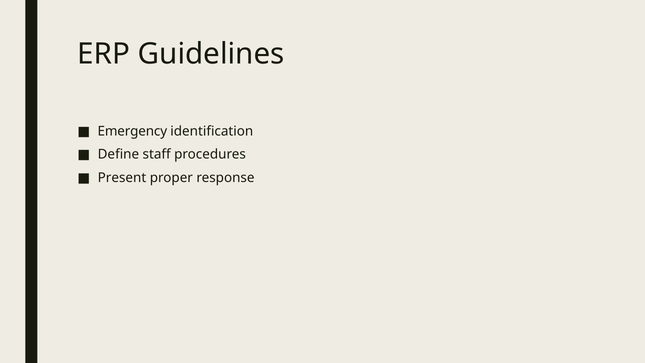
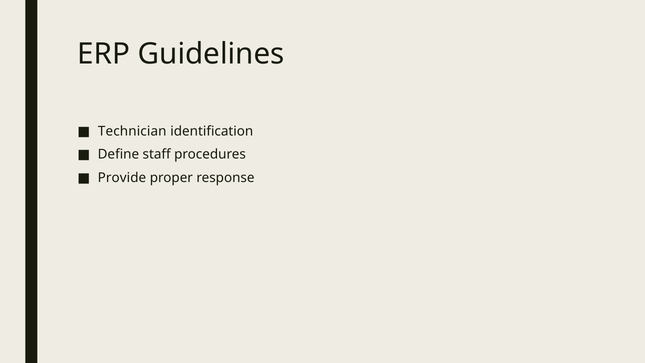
Emergency: Emergency -> Technician
Present: Present -> Provide
